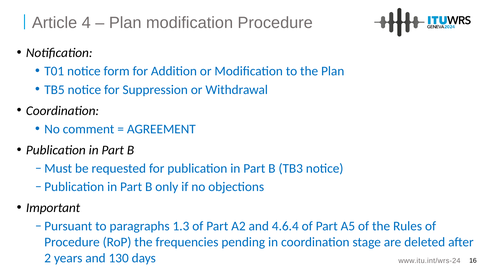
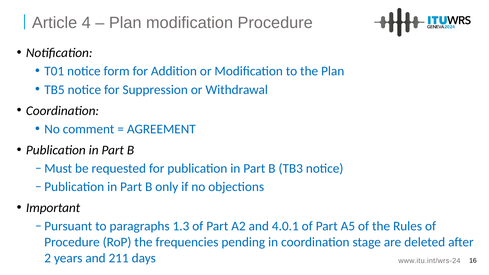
4.6.4: 4.6.4 -> 4.0.1
130: 130 -> 211
